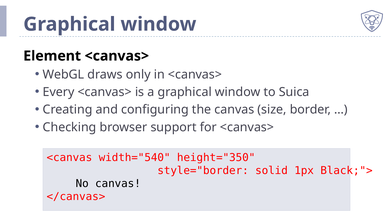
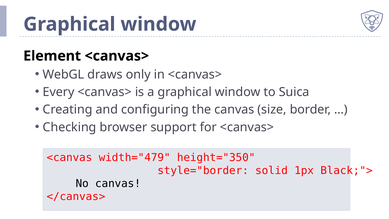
width="540: width="540 -> width="479
